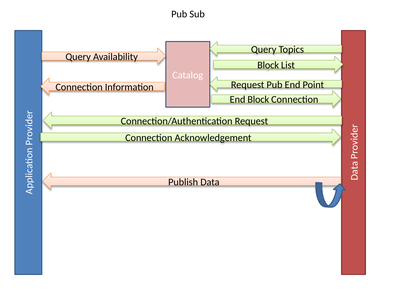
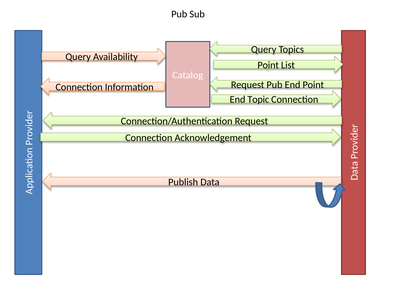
Block at (268, 65): Block -> Point
End Block: Block -> Topic
